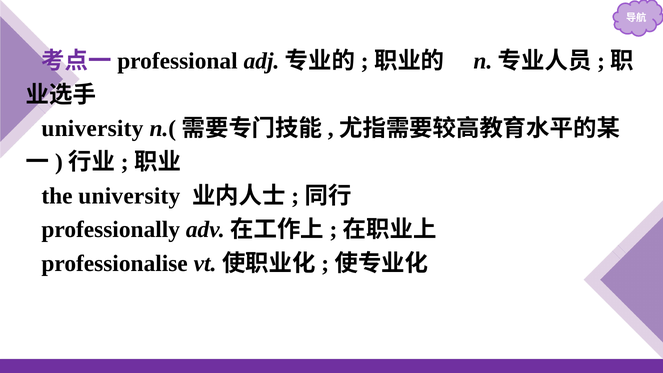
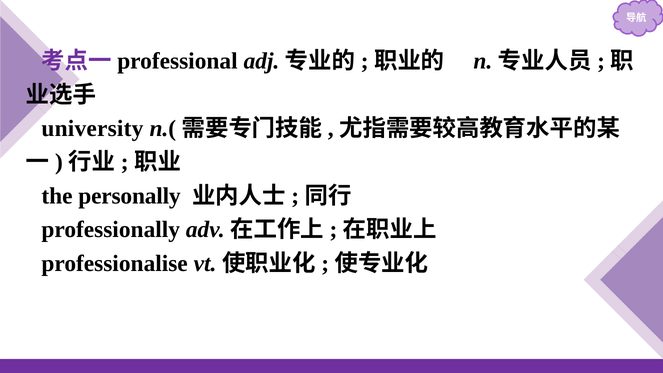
the university: university -> personally
